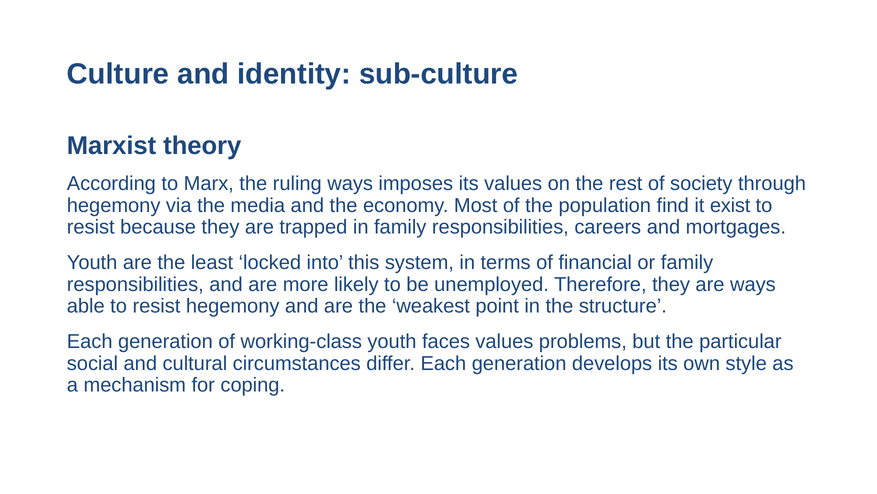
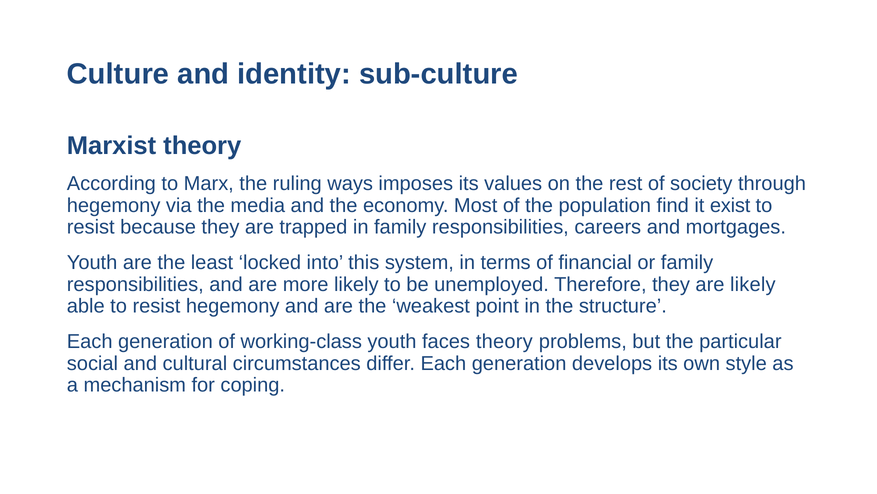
are ways: ways -> likely
faces values: values -> theory
